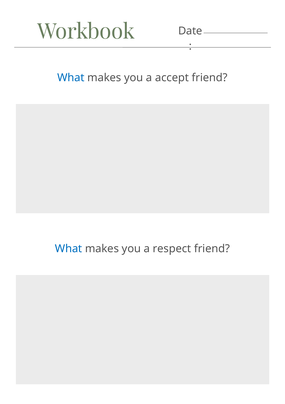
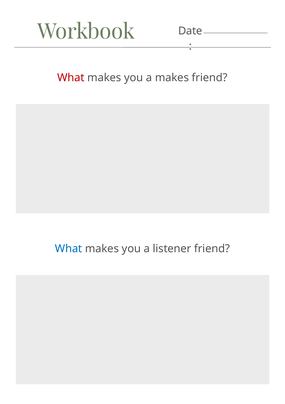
What at (71, 78) colour: blue -> red
a accept: accept -> makes
respect: respect -> listener
